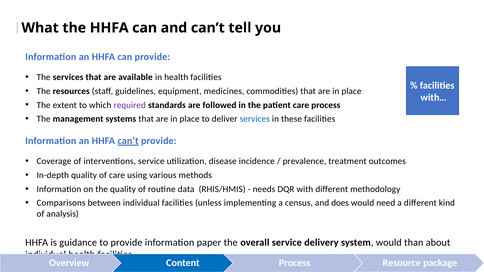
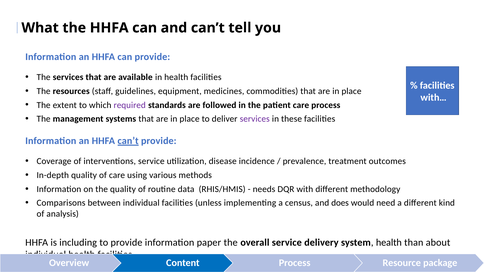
services at (255, 119) colour: blue -> purple
guidance: guidance -> including
system would: would -> health
